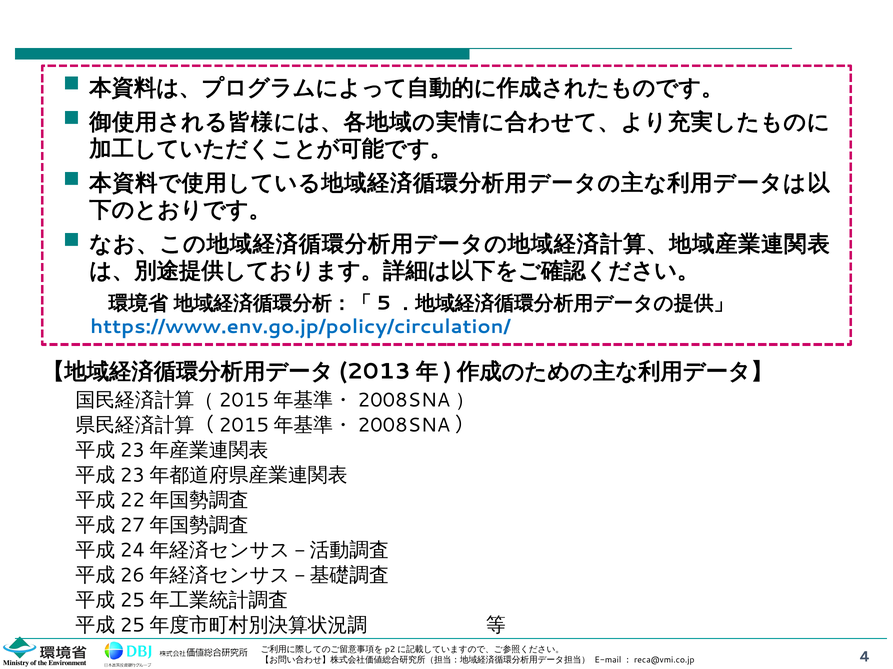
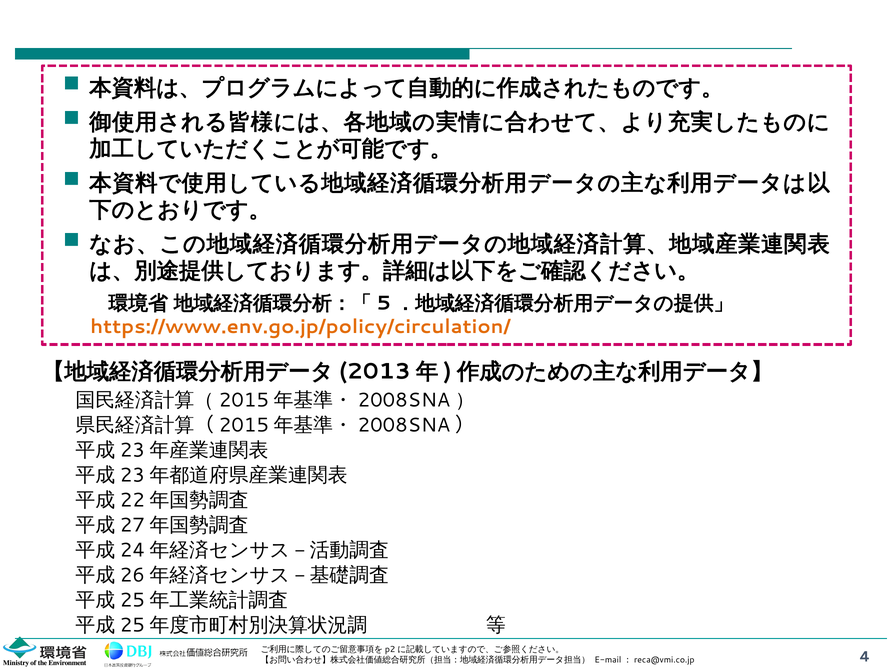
https://www.env.go.jp/policy/circulation/ colour: blue -> orange
